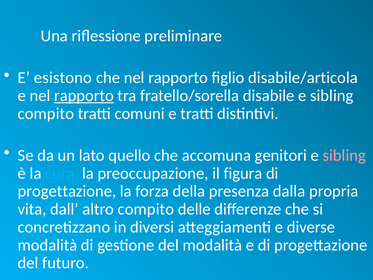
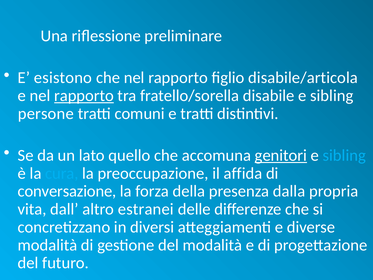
compito at (46, 113): compito -> persone
genitori underline: none -> present
sibling at (344, 155) colour: pink -> light blue
figura: figura -> affida
progettazione at (67, 191): progettazione -> conversazione
altro compito: compito -> estranei
